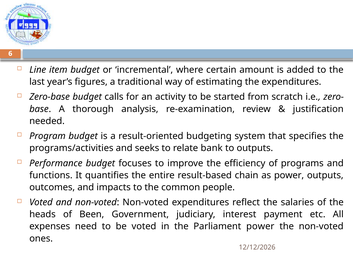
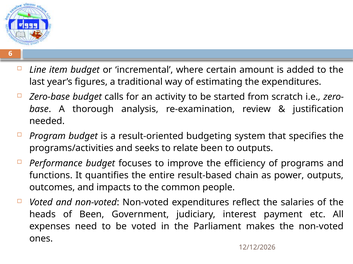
relate bank: bank -> been
Parliament power: power -> makes
